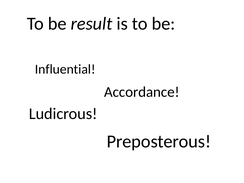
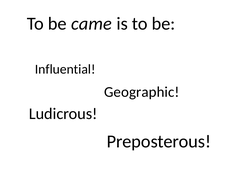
result: result -> came
Accordance: Accordance -> Geographic
